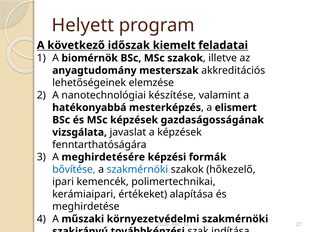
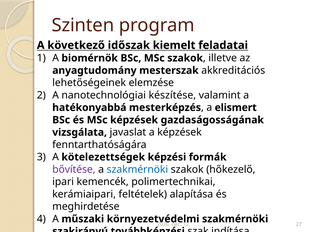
Helyett: Helyett -> Szinten
meghirdetésére: meghirdetésére -> kötelezettségek
bővítése colour: blue -> purple
értékeket: értékeket -> feltételek
